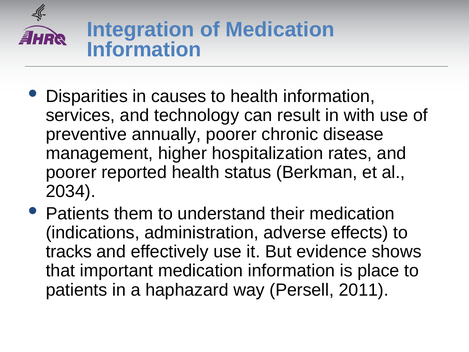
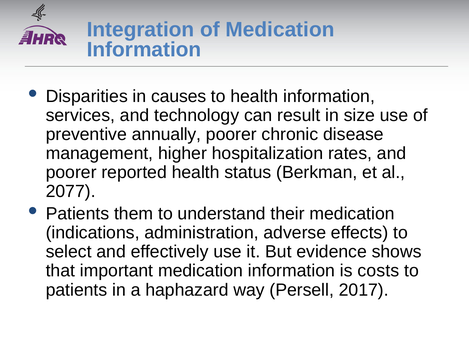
with: with -> size
2034: 2034 -> 2077
tracks: tracks -> select
place: place -> costs
2011: 2011 -> 2017
